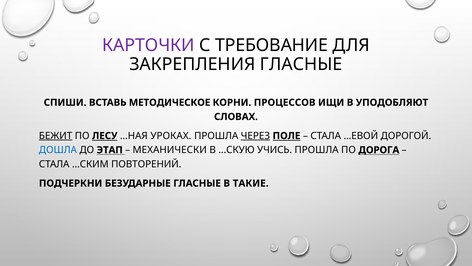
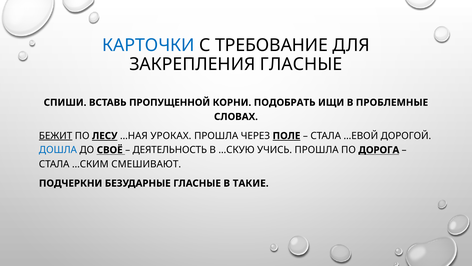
КАРТОЧКИ colour: purple -> blue
МЕТОДИЧЕСКОЕ: МЕТОДИЧЕСКОЕ -> ПРОПУЩЕННОЙ
ПРОЦЕССОВ: ПРОЦЕССОВ -> ПОДОБРАТЬ
УПОДОБЛЯЮТ: УПОДОБЛЯЮТ -> ПРОБЛЕМНЫЕ
ЧЕРЕЗ underline: present -> none
ЭТАП: ЭТАП -> СВОЁ
МЕХАНИЧЕСКИ: МЕХАНИЧЕСКИ -> ДЕЯТЕЛЬНОСТЬ
ПОВТОРЕНИЙ: ПОВТОРЕНИЙ -> СМЕШИВАЮТ
